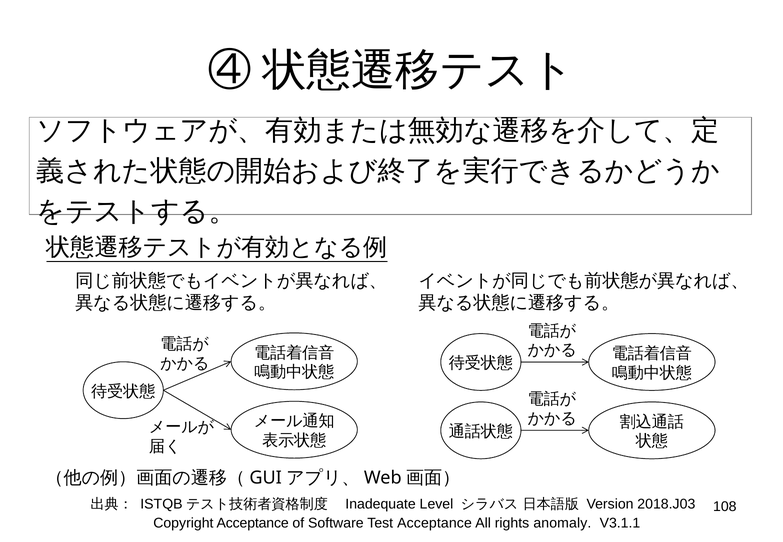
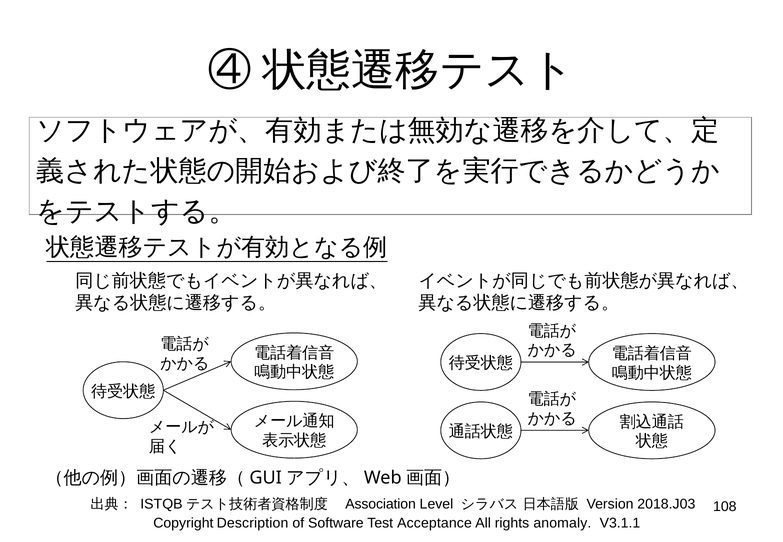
Inadequate: Inadequate -> Association
Copyright Acceptance: Acceptance -> Description
